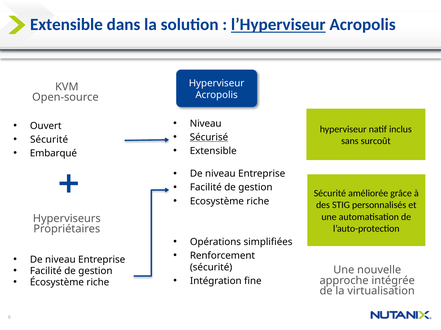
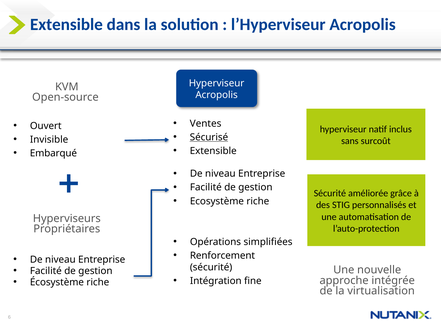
l’Hyperviseur underline: present -> none
Niveau at (206, 124): Niveau -> Ventes
Sécurité at (49, 140): Sécurité -> Invisible
